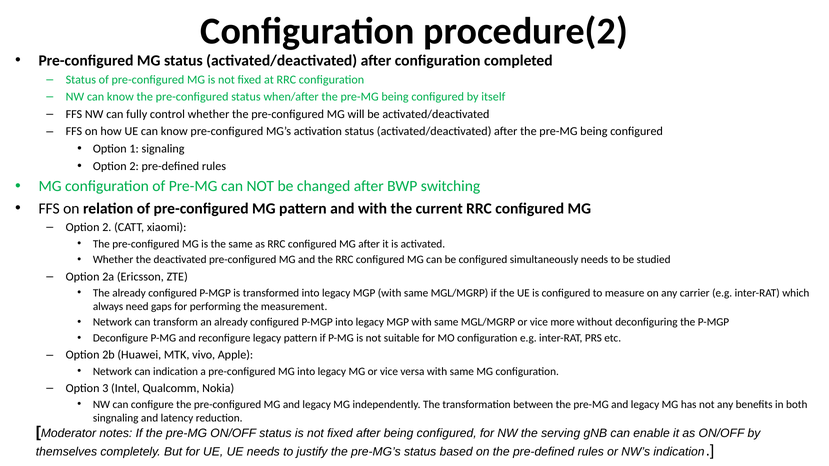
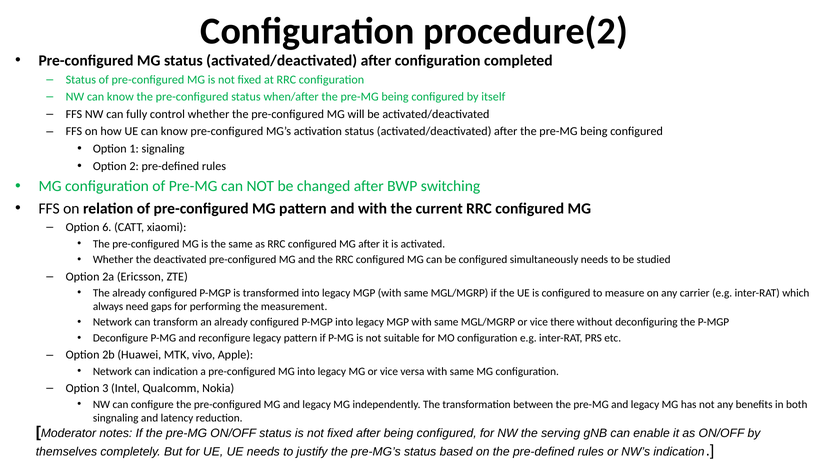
2 at (107, 228): 2 -> 6
more: more -> there
